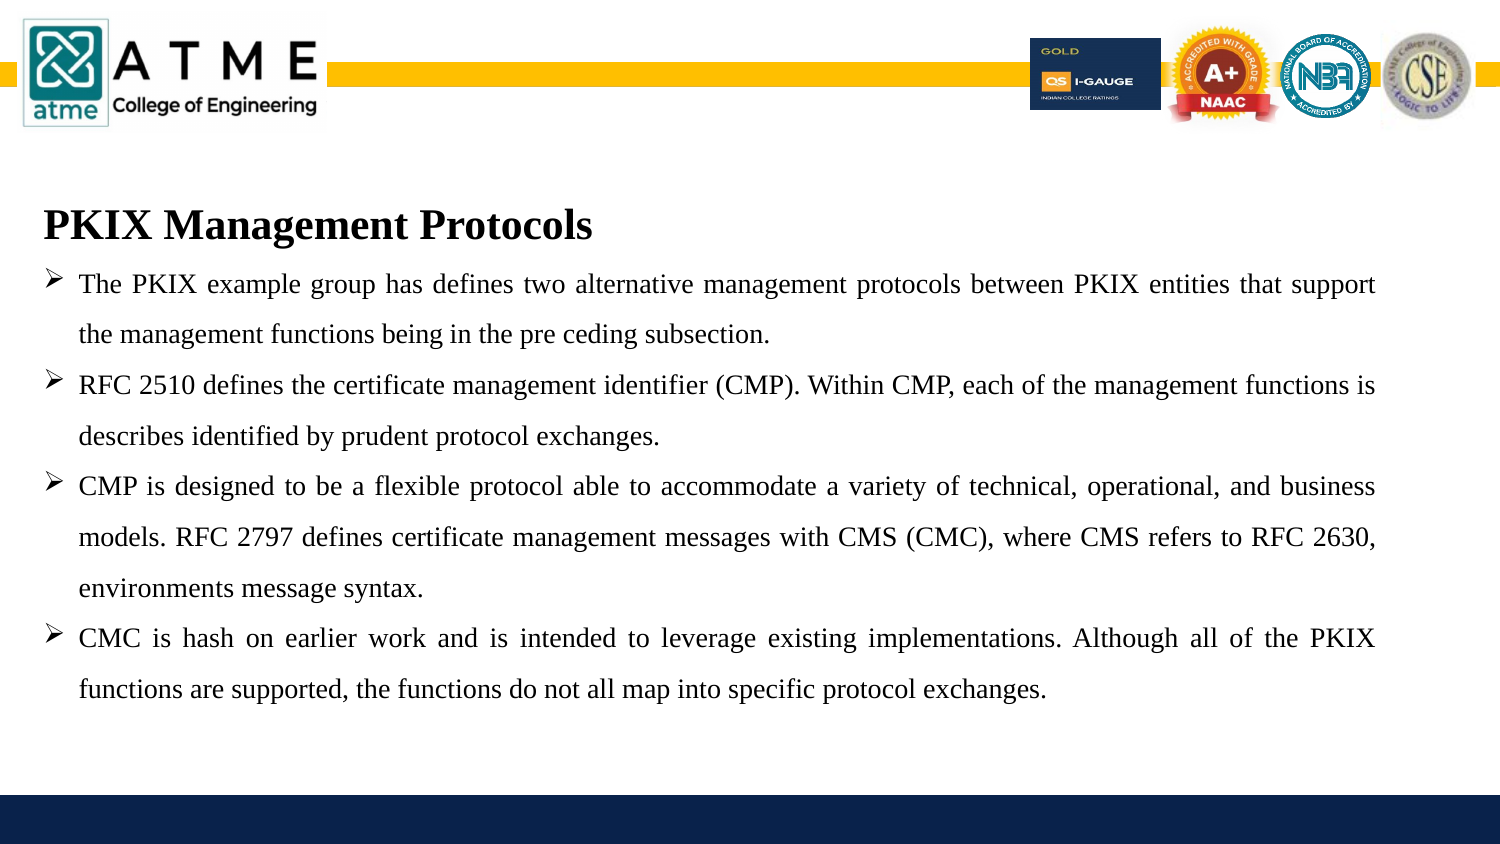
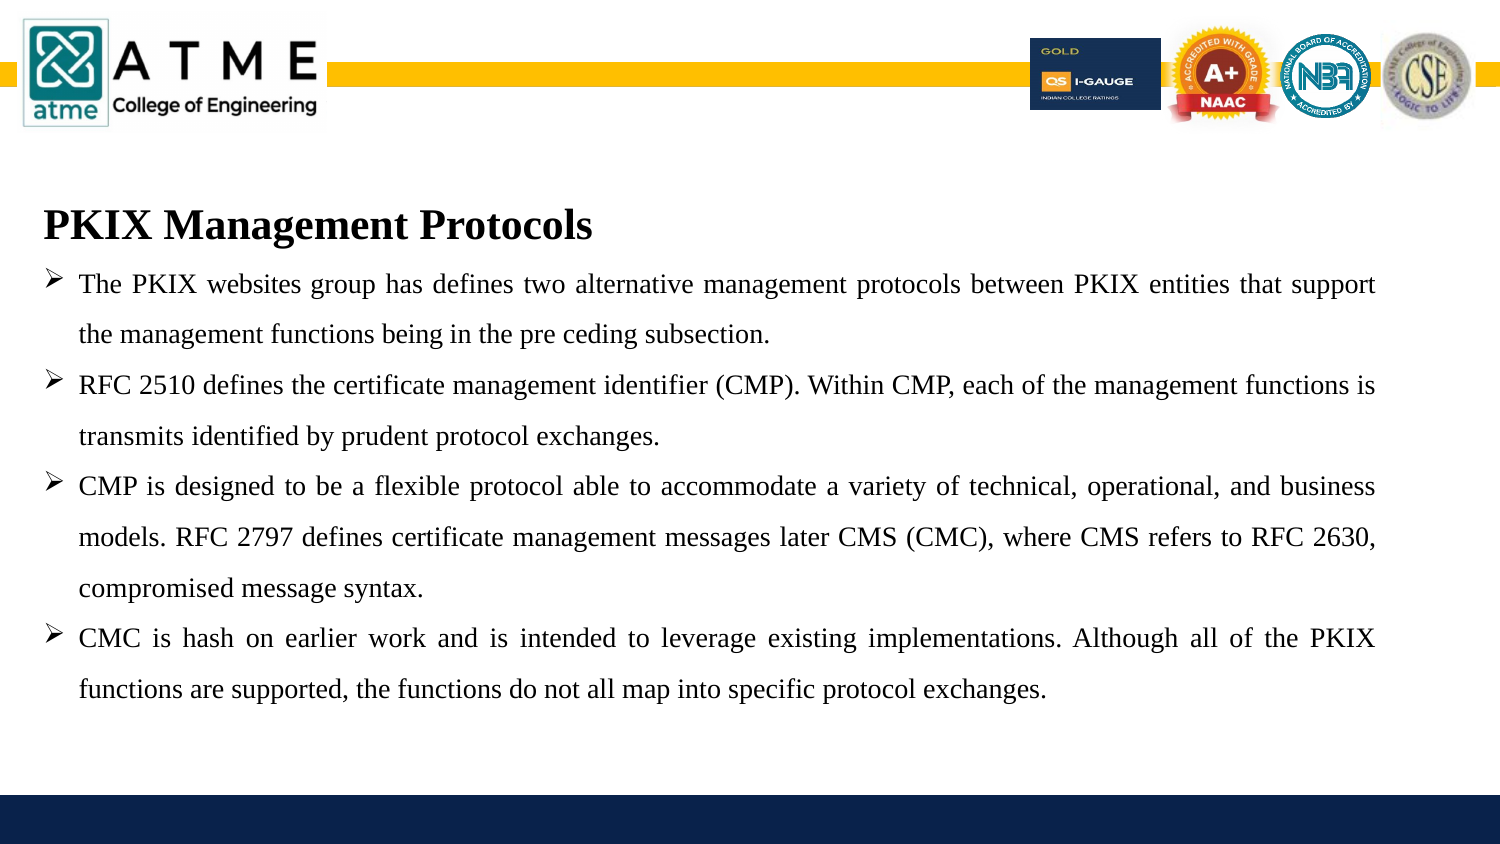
example: example -> websites
describes: describes -> transmits
with: with -> later
environments: environments -> compromised
